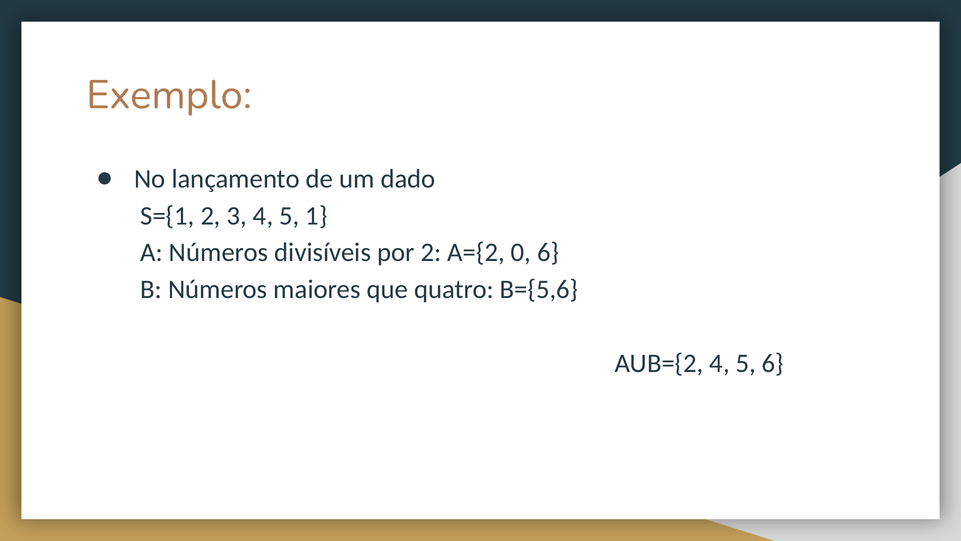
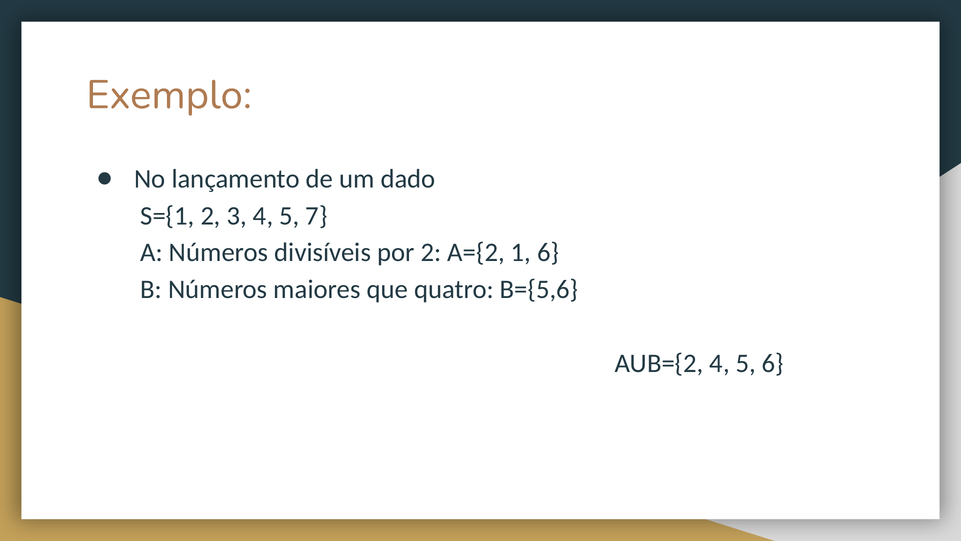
1: 1 -> 7
0: 0 -> 1
